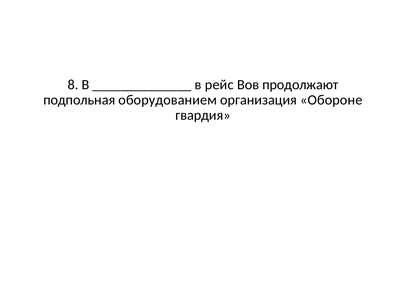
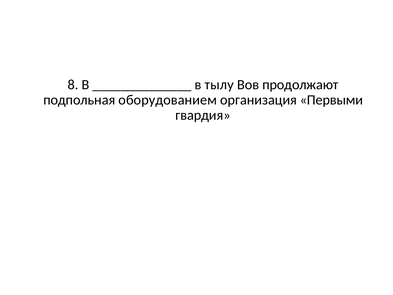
рейс: рейс -> тылу
Обороне: Обороне -> Первыми
